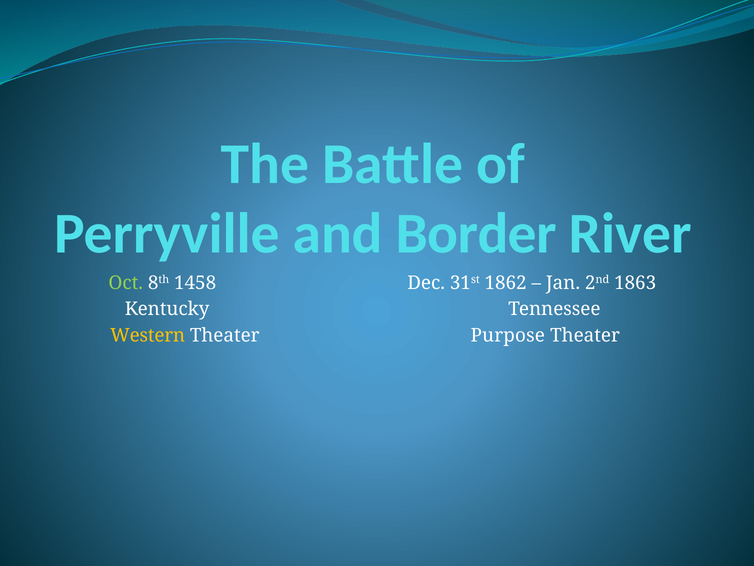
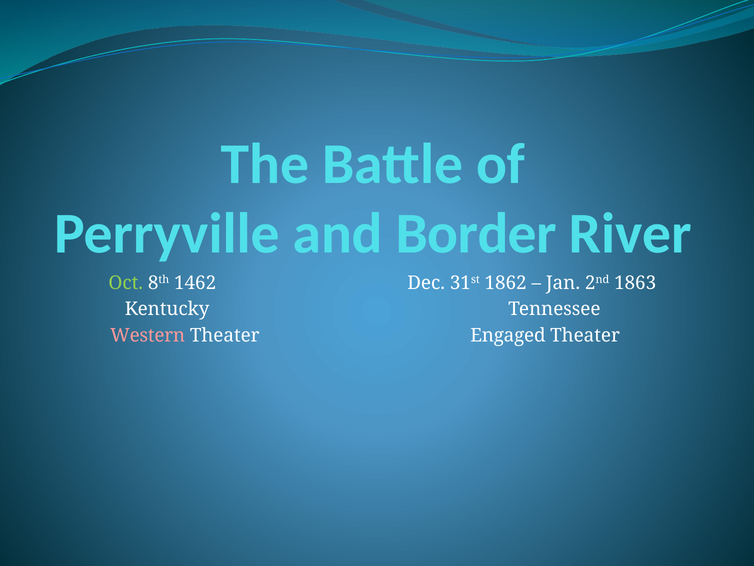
1458: 1458 -> 1462
Western colour: yellow -> pink
Purpose: Purpose -> Engaged
